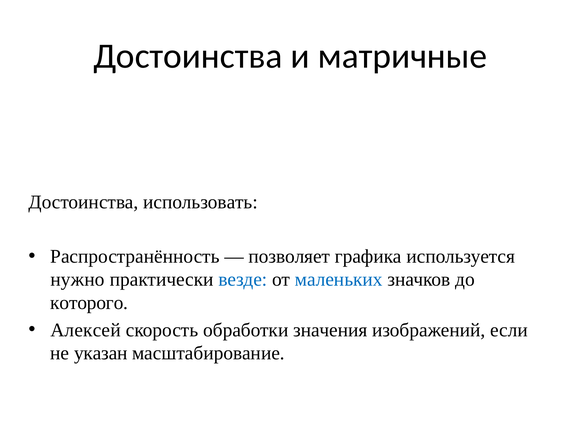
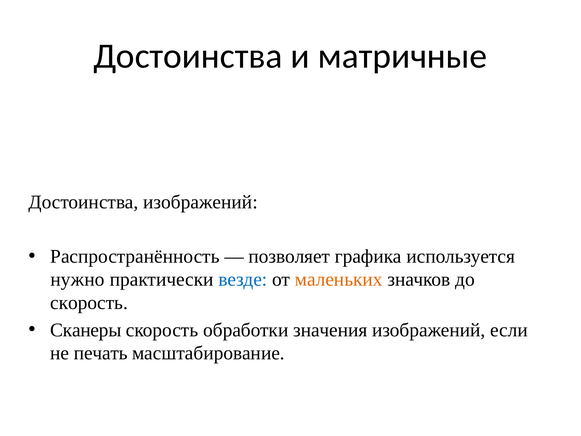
Достоинства использовать: использовать -> изображений
маленьких colour: blue -> orange
которого at (89, 303): которого -> скорость
Алексей: Алексей -> Сканеры
указан: указан -> печать
